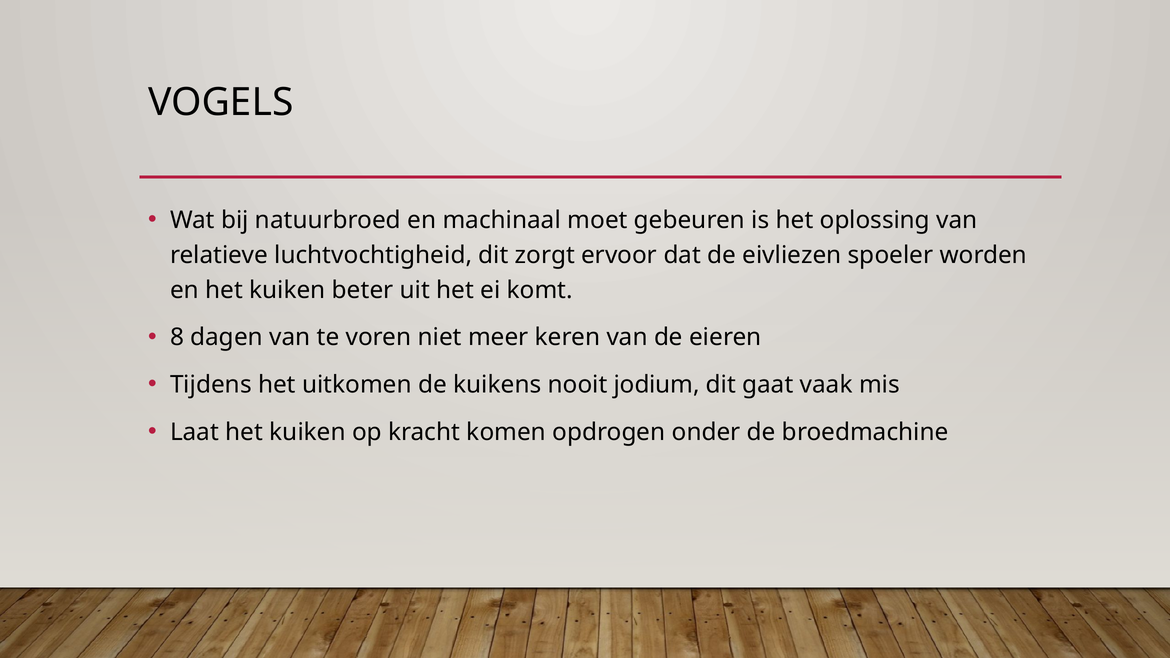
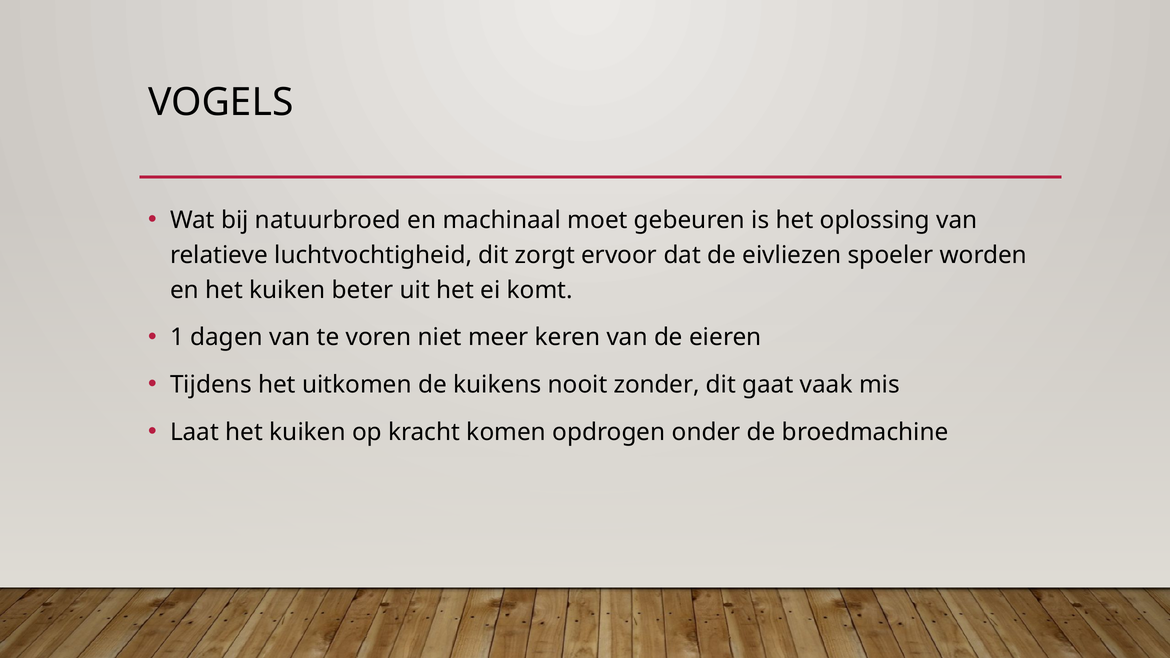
8: 8 -> 1
jodium: jodium -> zonder
